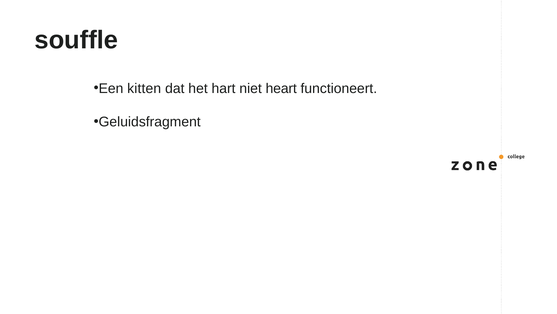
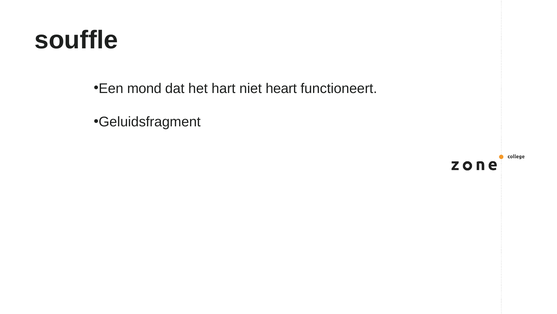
kitten: kitten -> mond
